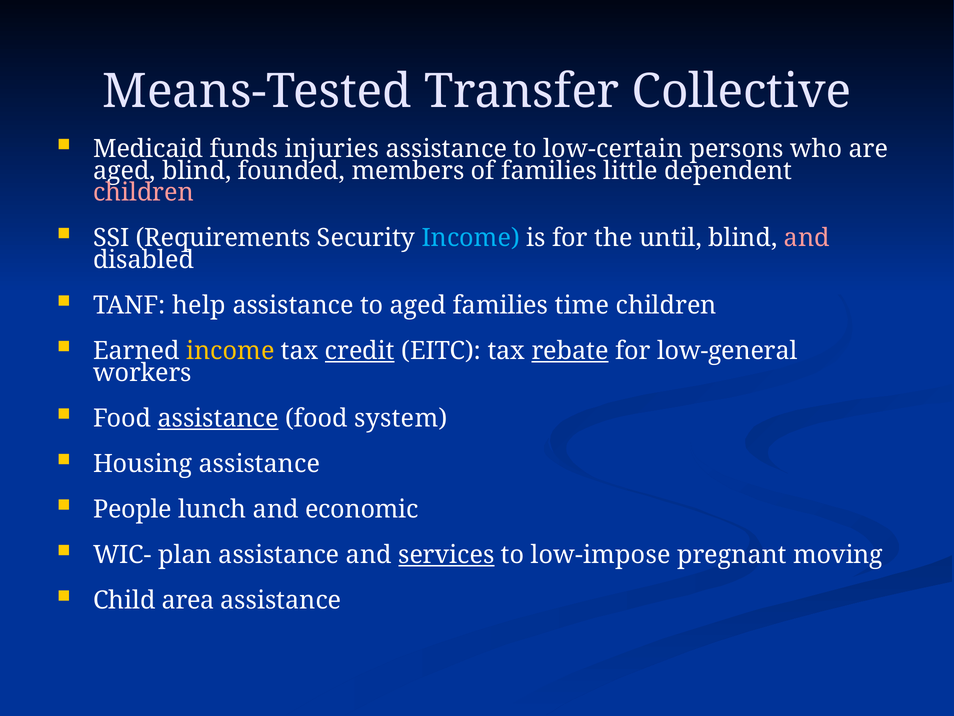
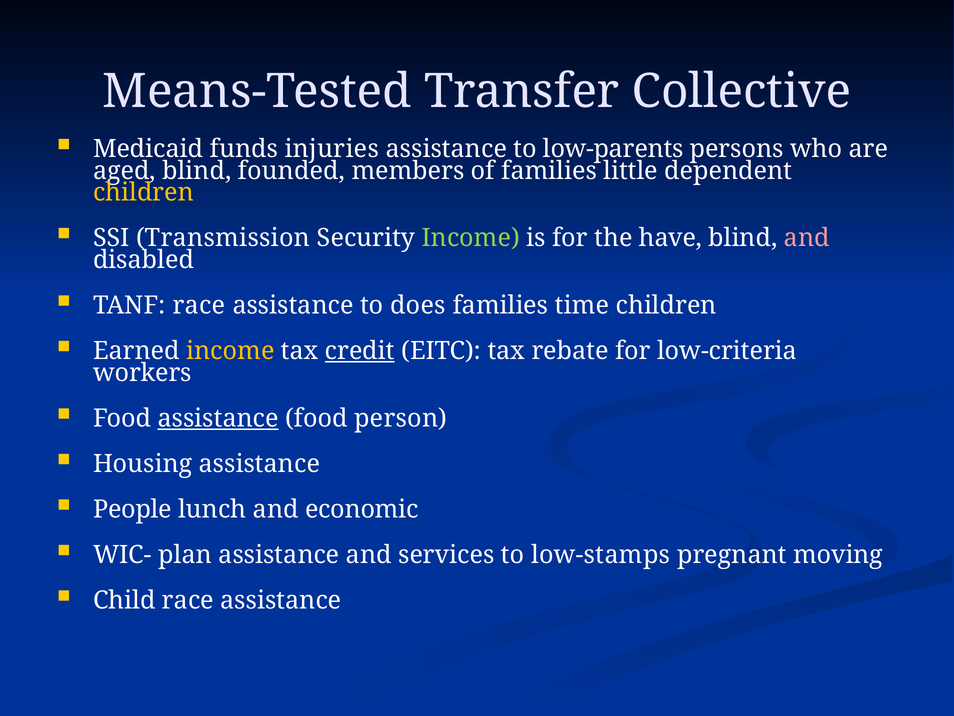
low-certain: low-certain -> low-parents
children at (143, 192) colour: pink -> yellow
Requirements: Requirements -> Transmission
Income at (471, 238) colour: light blue -> light green
until: until -> have
TANF help: help -> race
to aged: aged -> does
rebate underline: present -> none
low-general: low-general -> low-criteria
system: system -> person
services underline: present -> none
low-impose: low-impose -> low-stamps
Child area: area -> race
